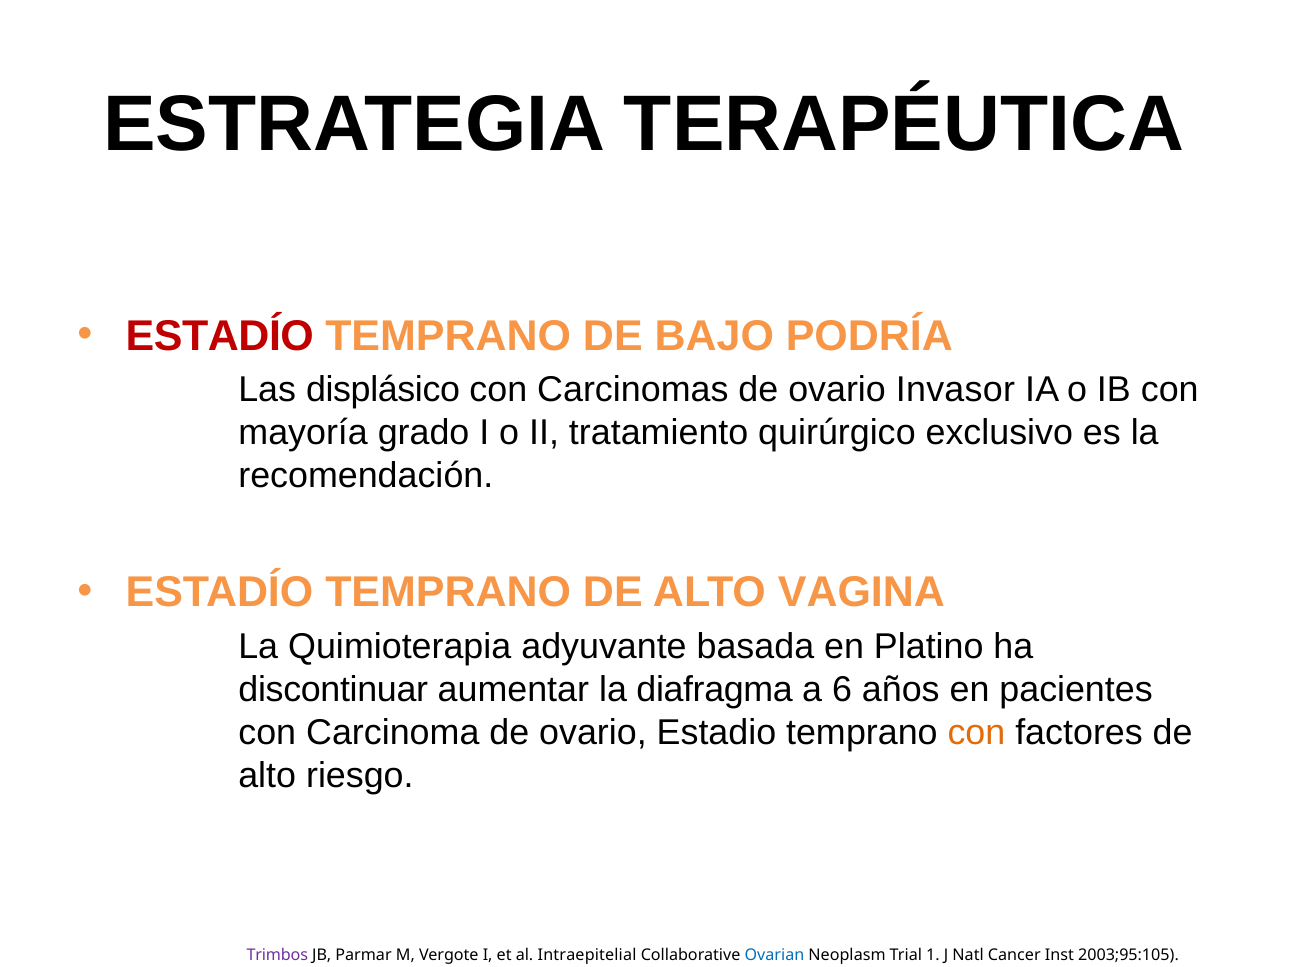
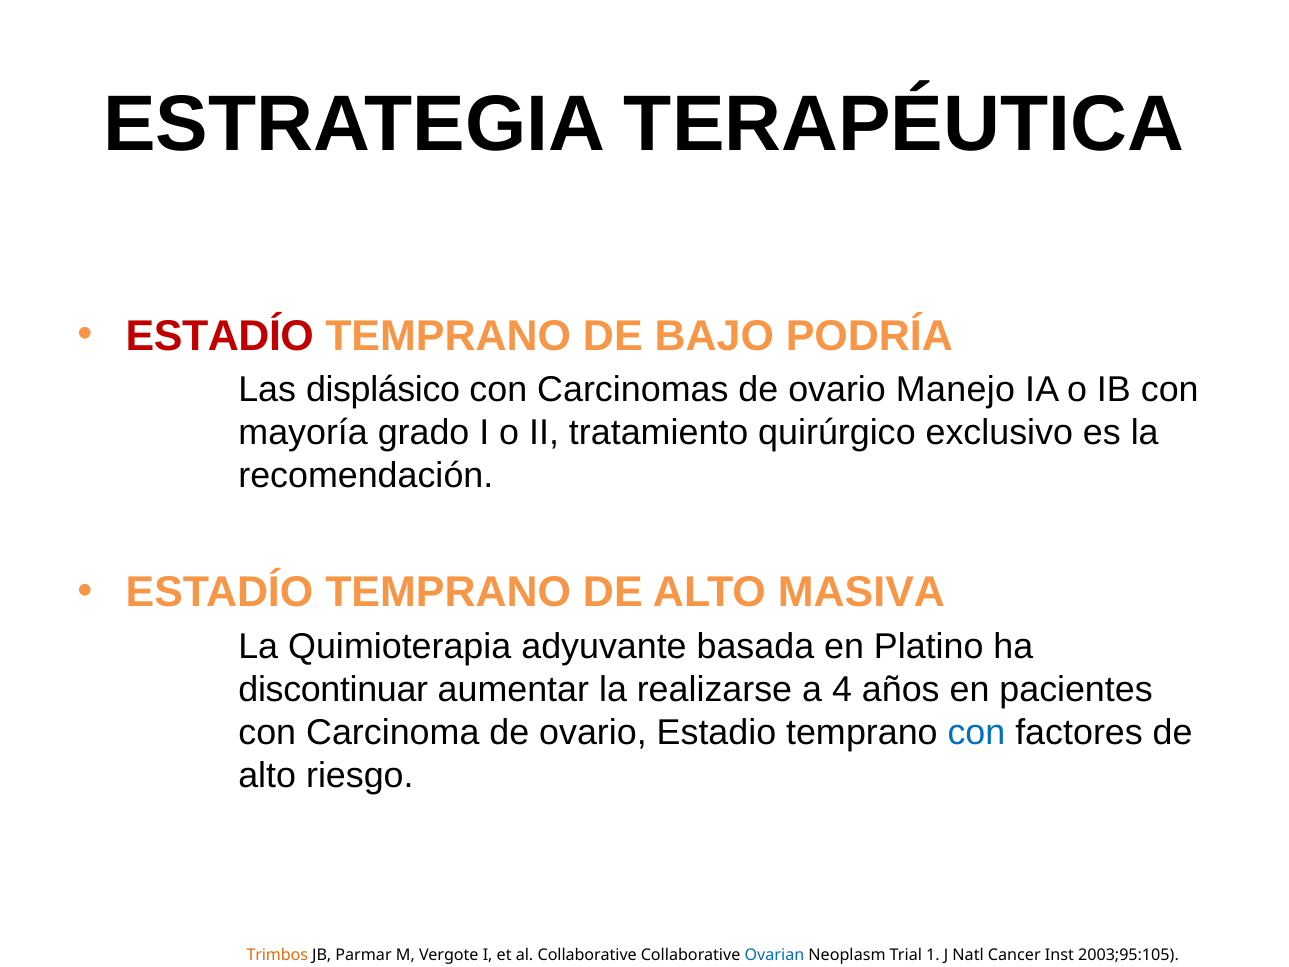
Invasor: Invasor -> Manejo
VAGINA: VAGINA -> MASIVA
diafragma: diafragma -> realizarse
6: 6 -> 4
con at (976, 732) colour: orange -> blue
Trimbos colour: purple -> orange
al Intraepitelial: Intraepitelial -> Collaborative
